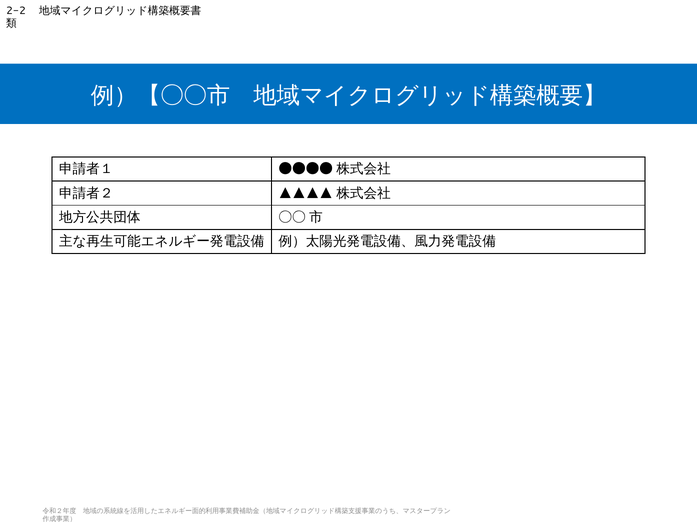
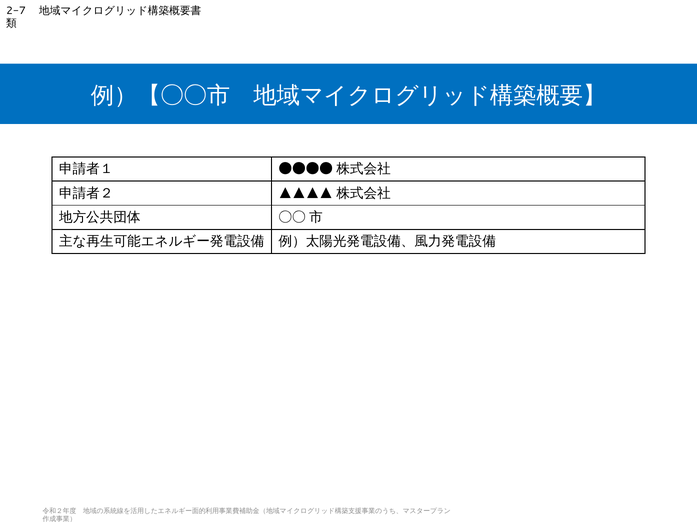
2-2: 2-2 -> 2-7
